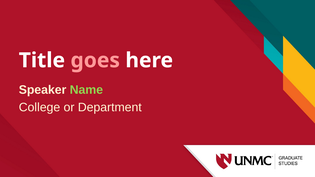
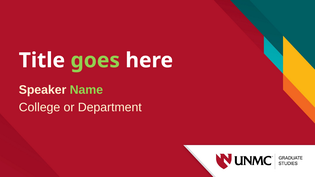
goes colour: pink -> light green
